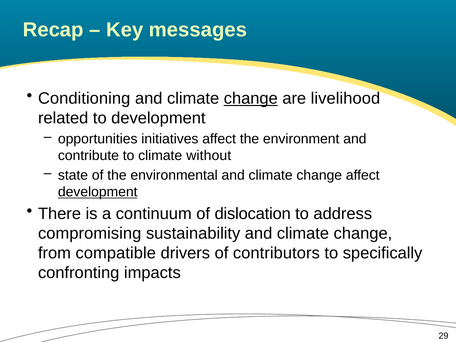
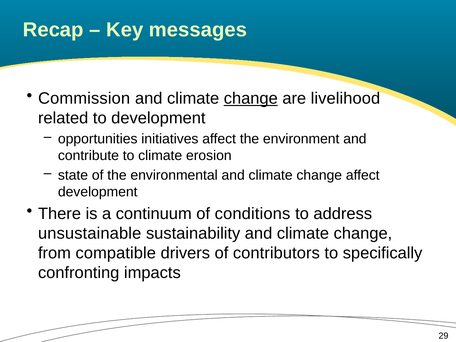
Conditioning: Conditioning -> Commission
without: without -> erosion
development at (98, 192) underline: present -> none
dislocation: dislocation -> conditions
compromising: compromising -> unsustainable
